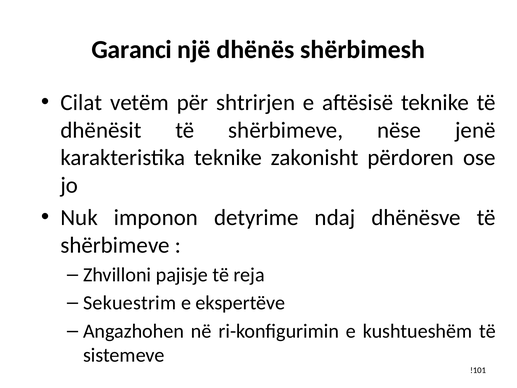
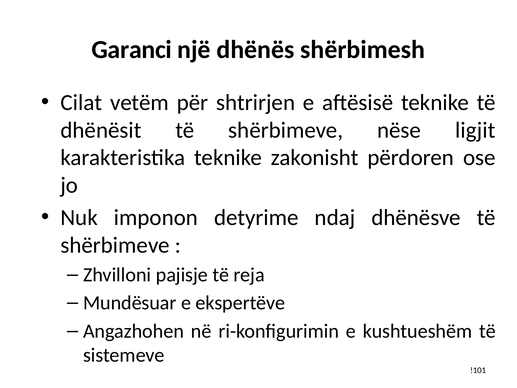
jenë: jenë -> ligjit
Sekuestrim: Sekuestrim -> Mundësuar
